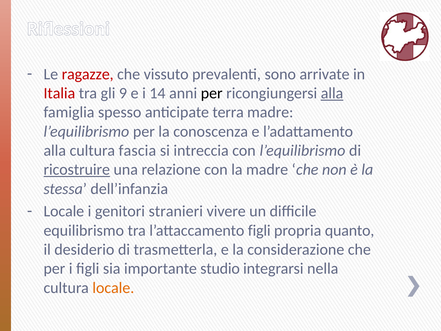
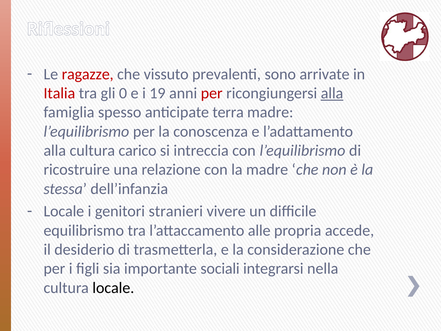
9: 9 -> 0
14: 14 -> 19
per at (212, 93) colour: black -> red
fascia: fascia -> carico
ricostruire underline: present -> none
l’attaccamento figli: figli -> alle
quanto: quanto -> accede
studio: studio -> sociali
locale at (113, 288) colour: orange -> black
